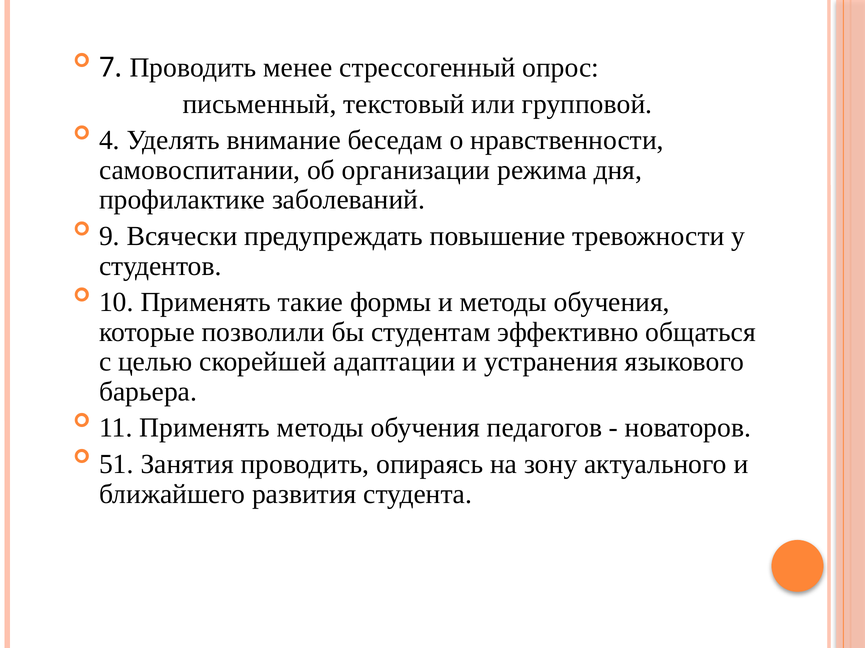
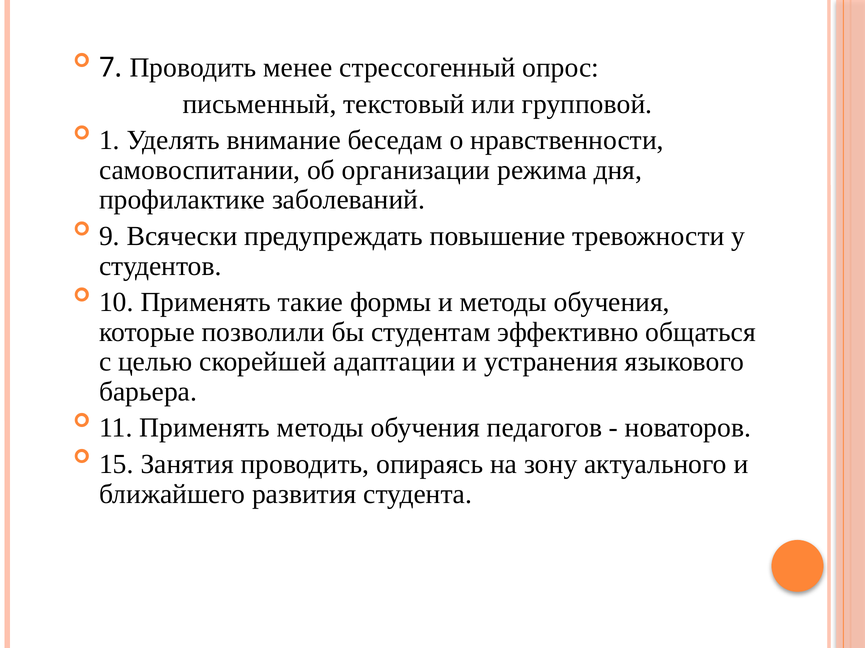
4: 4 -> 1
51: 51 -> 15
